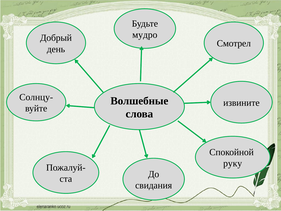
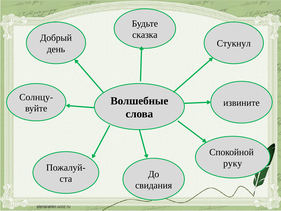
мудро: мудро -> сказка
Смотрел: Смотрел -> Стукнул
